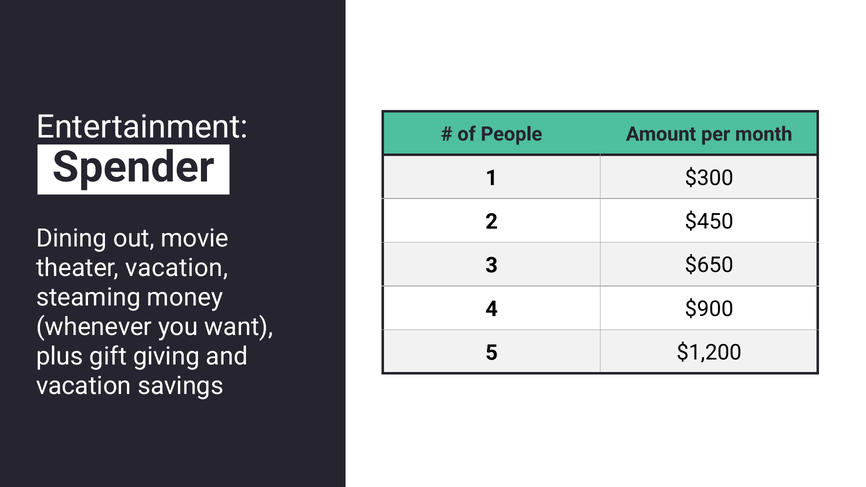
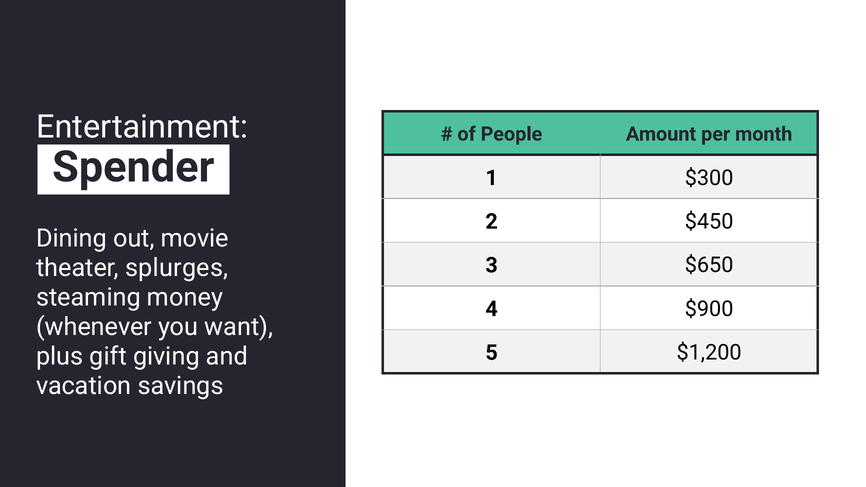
theater vacation: vacation -> splurges
